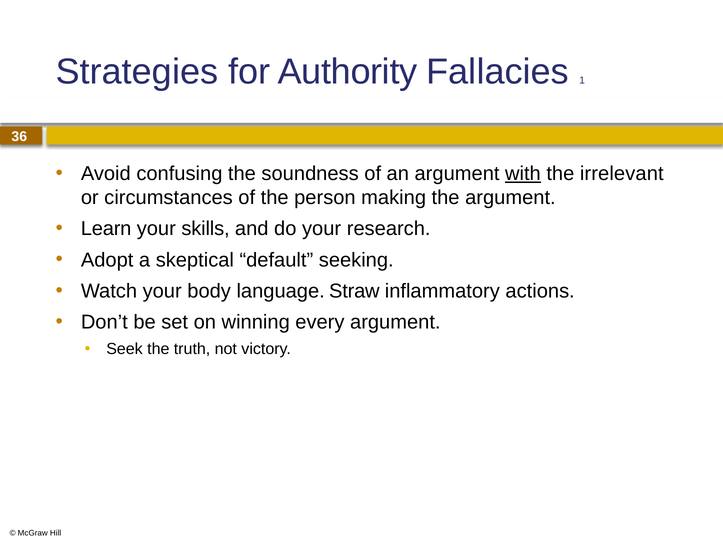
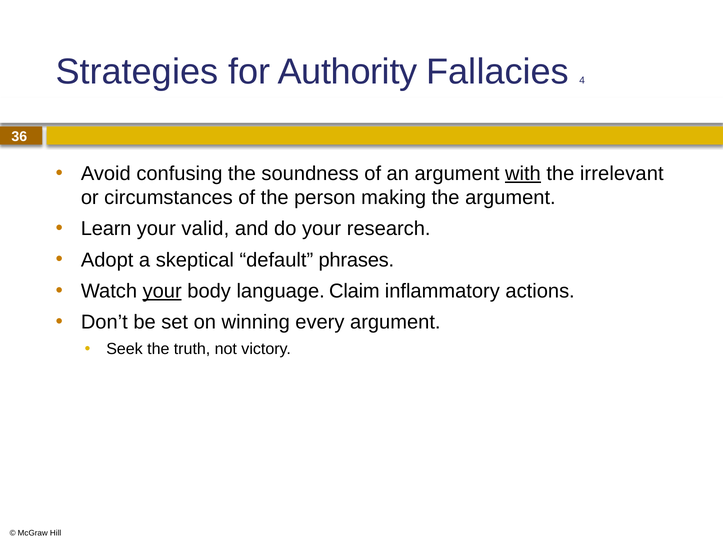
1: 1 -> 4
skills: skills -> valid
seeking: seeking -> phrases
your at (162, 291) underline: none -> present
Straw: Straw -> Claim
